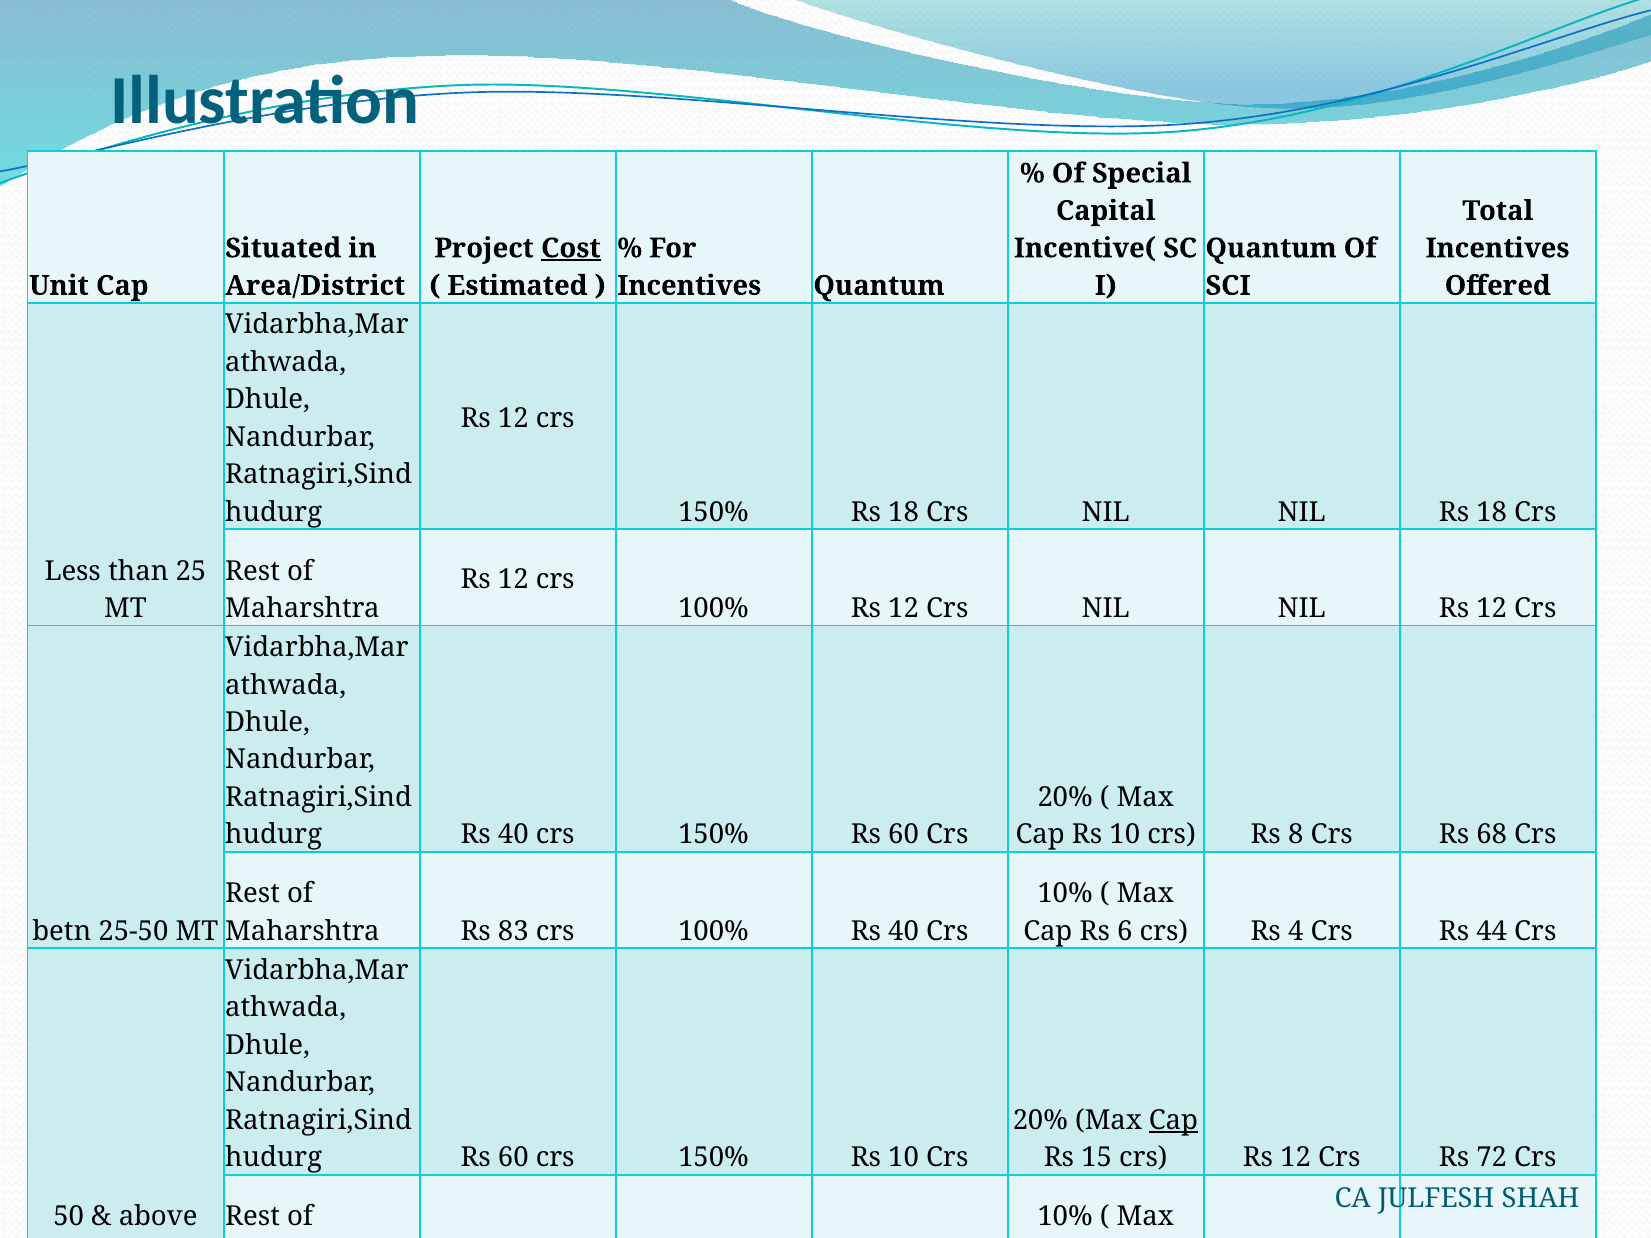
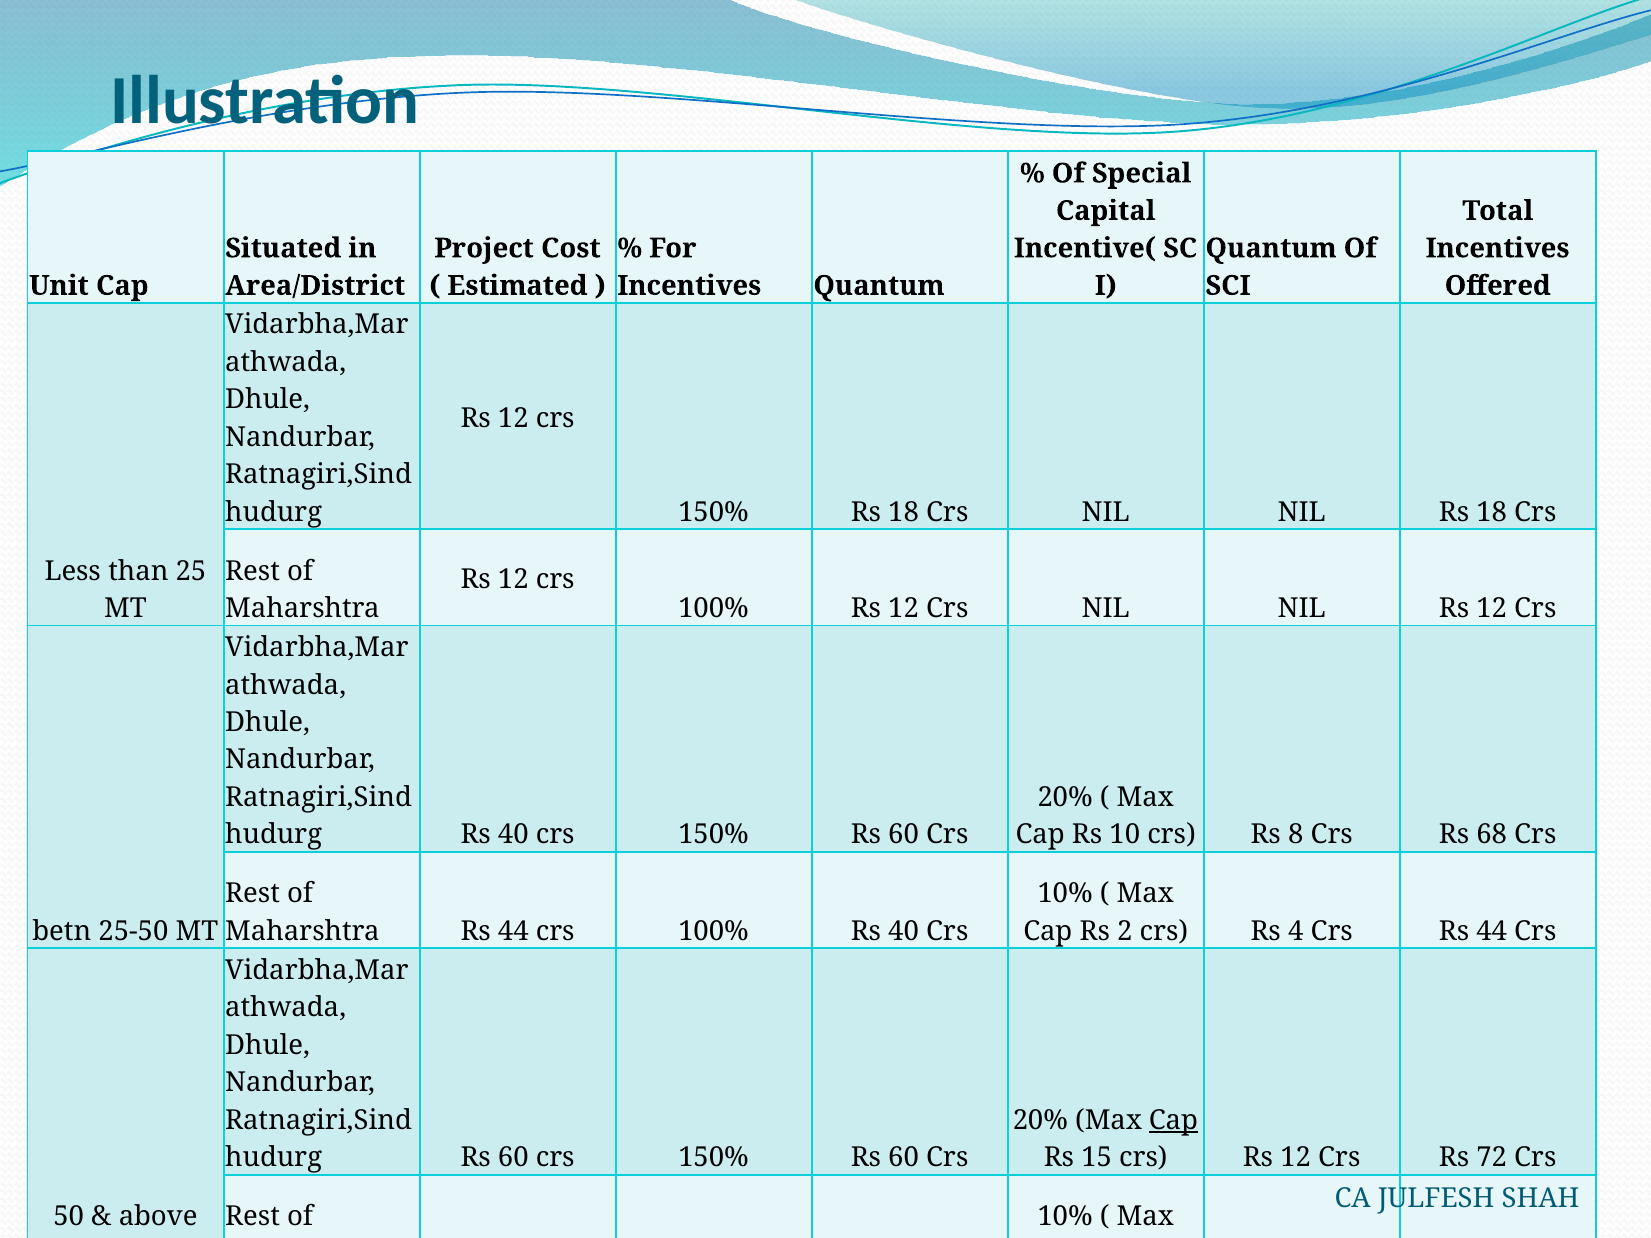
Cost underline: present -> none
Maharshtra Rs 83: 83 -> 44
Cap Rs 6: 6 -> 2
10 at (904, 1158): 10 -> 60
